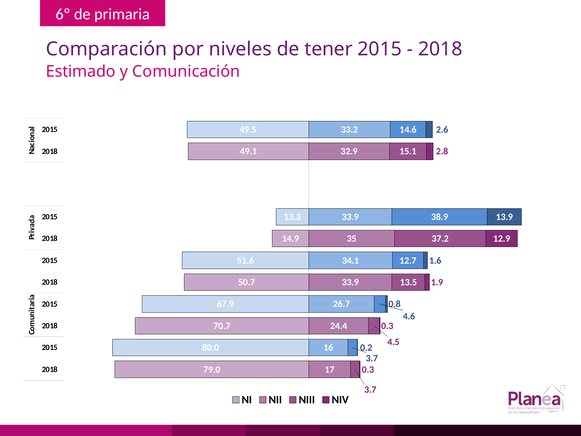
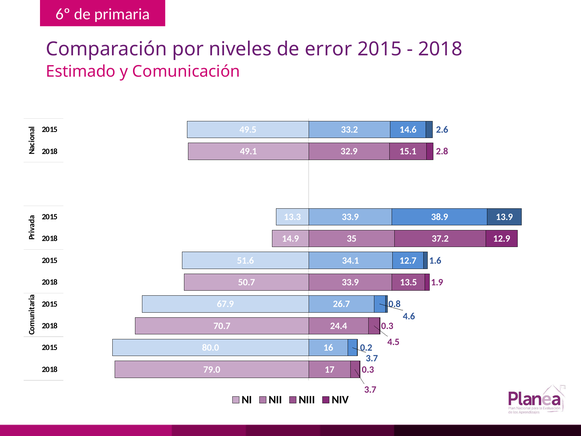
tener: tener -> error
